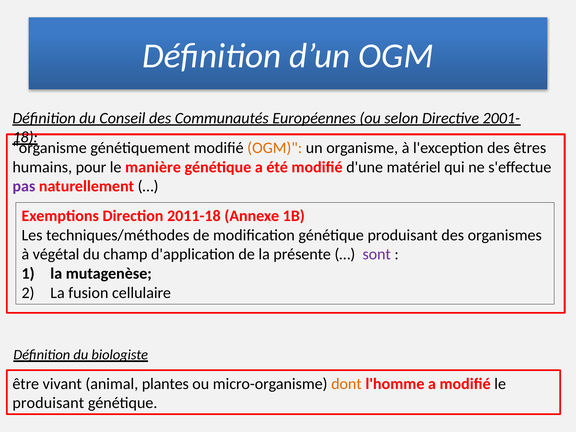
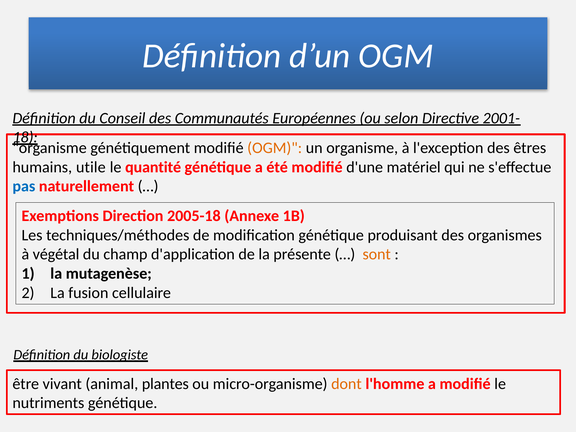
pour: pour -> utile
manière: manière -> quantité
pas colour: purple -> blue
2011-18: 2011-18 -> 2005-18
sont colour: purple -> orange
produisant at (48, 403): produisant -> nutriments
